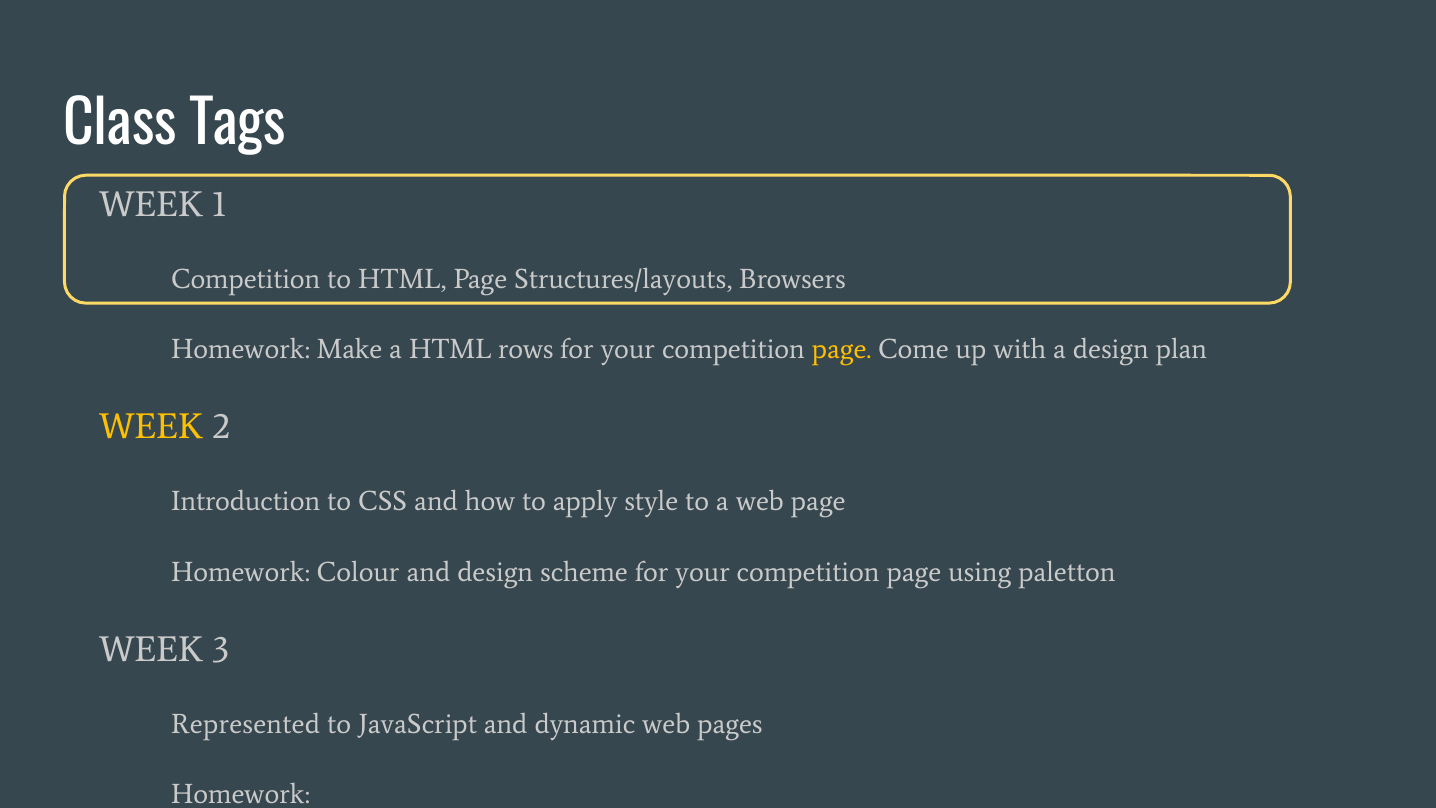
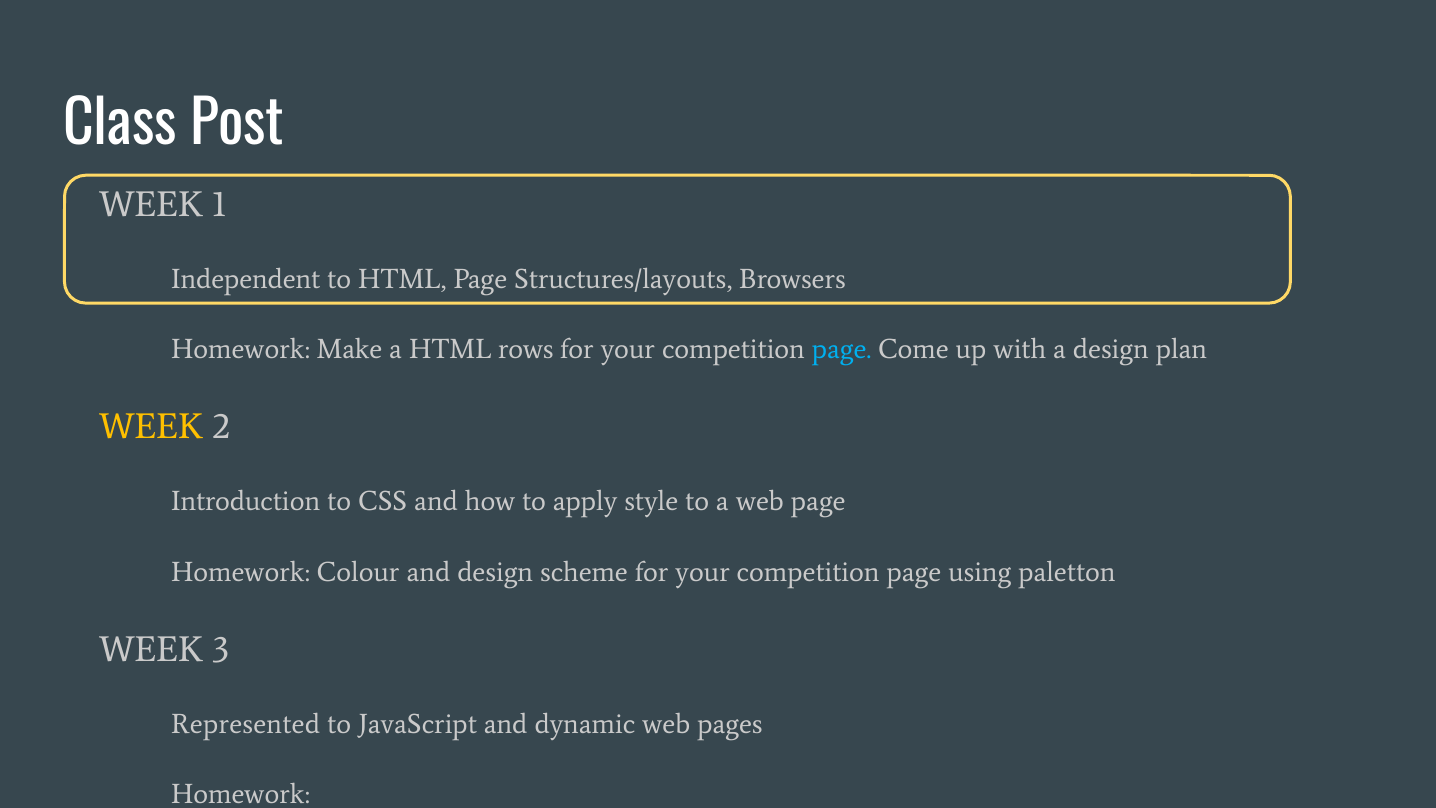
Tags: Tags -> Post
Competition at (246, 279): Competition -> Independent
page at (842, 350) colour: yellow -> light blue
